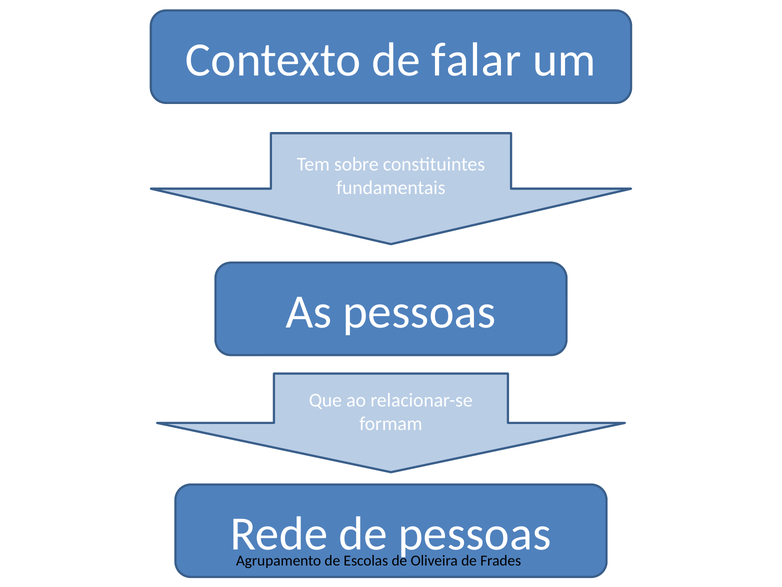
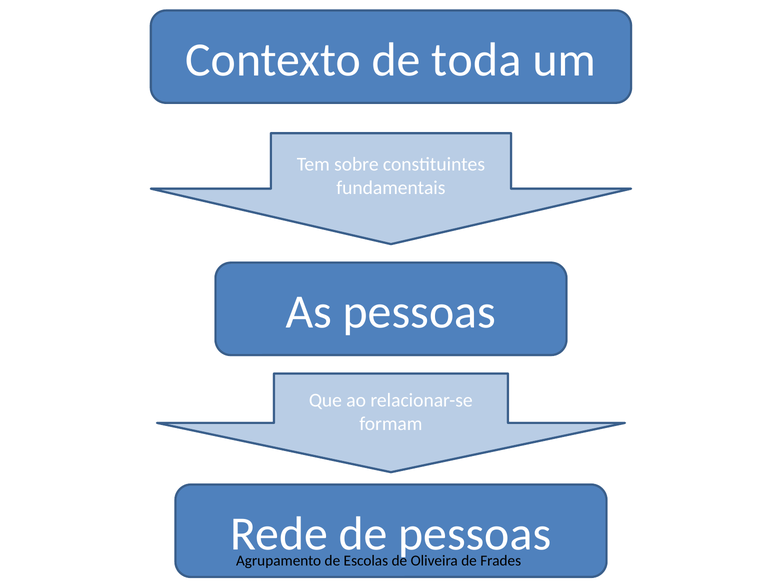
falar: falar -> toda
